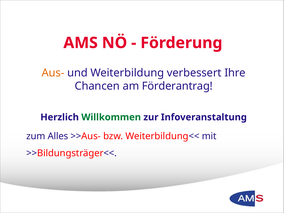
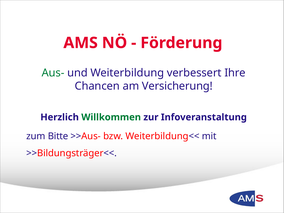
Aus- colour: orange -> green
Förderantrag: Förderantrag -> Versicherung
Alles: Alles -> Bitte
